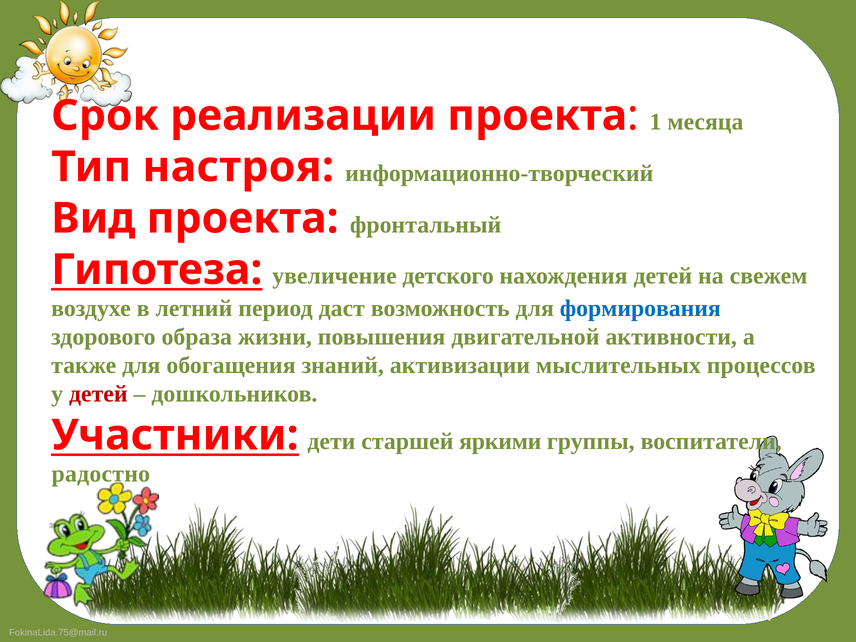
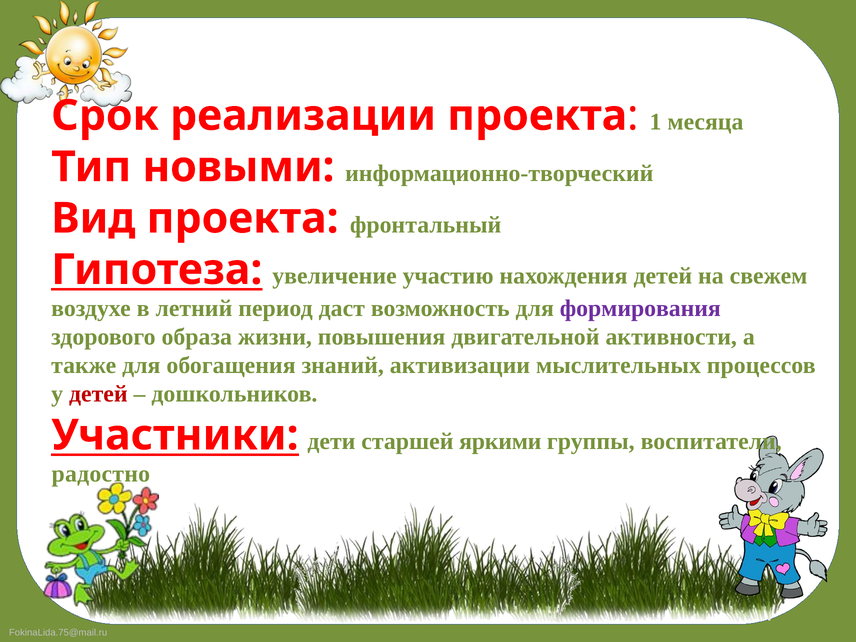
настроя: настроя -> новыми
детского: детского -> участию
формирования colour: blue -> purple
